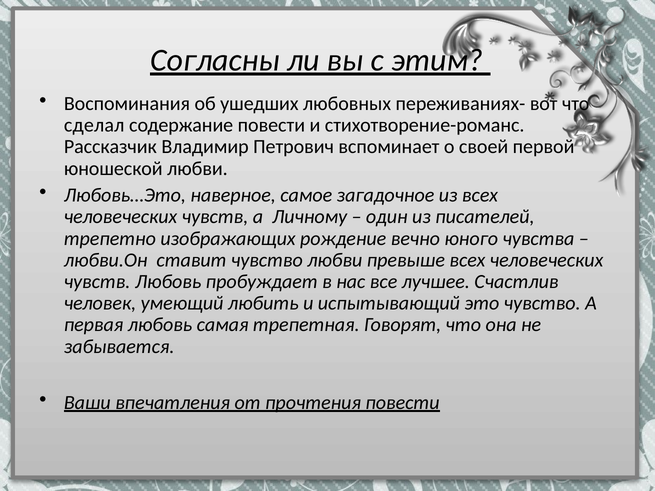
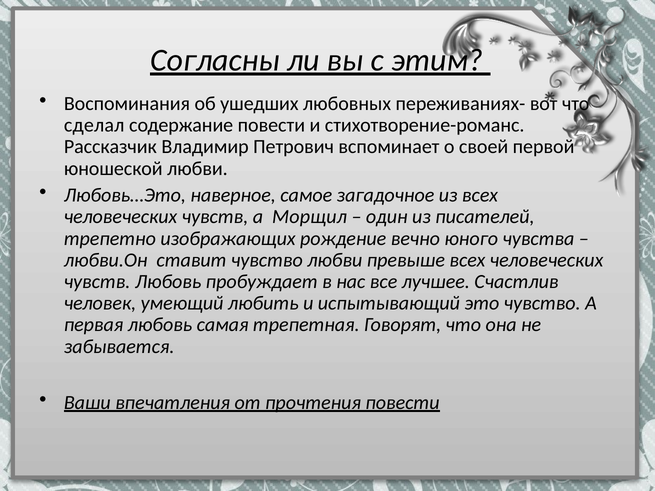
Личному: Личному -> Морщил
